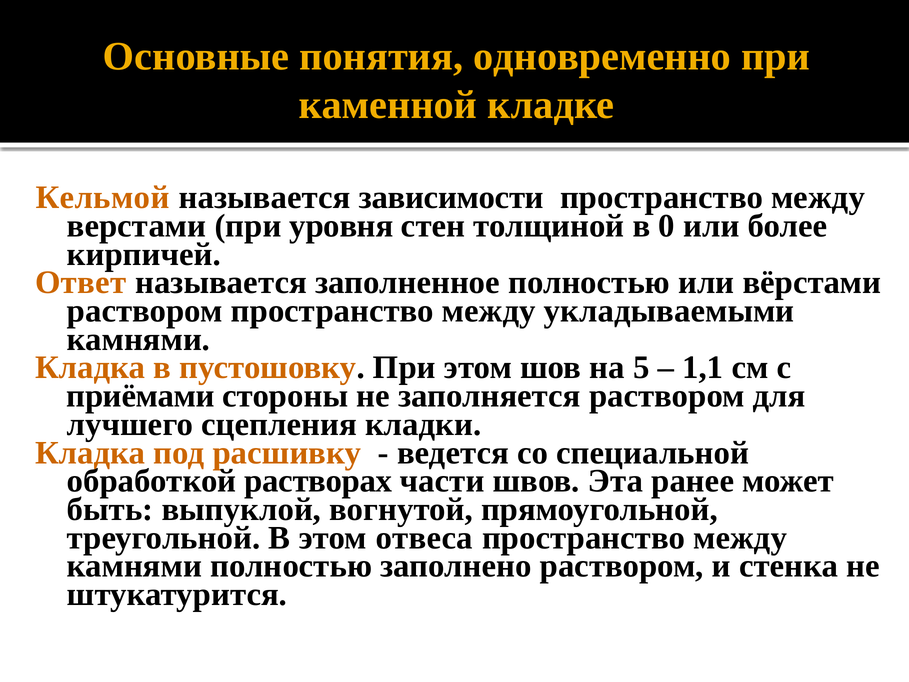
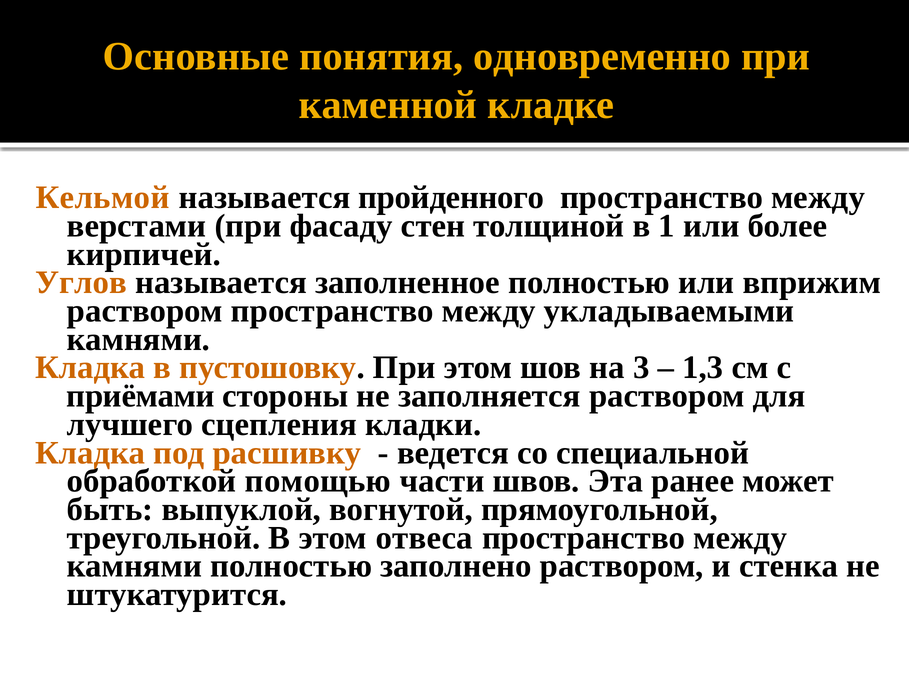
зависимости: зависимости -> пройденного
уровня: уровня -> фасаду
0: 0 -> 1
Ответ: Ответ -> Углов
вёрстами: вёрстами -> вприжим
5: 5 -> 3
1,1: 1,1 -> 1,3
растворах: растворах -> помощью
